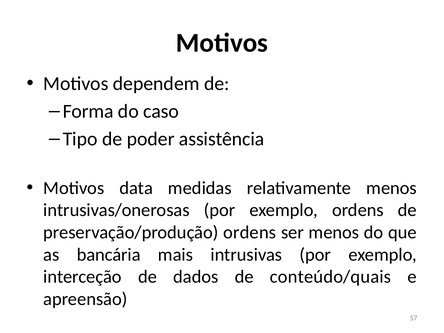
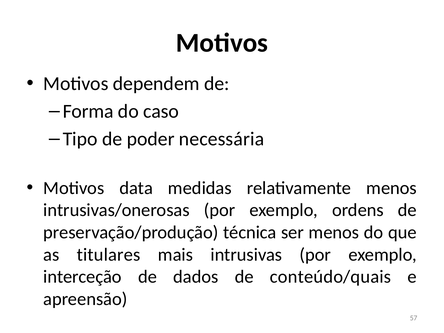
assistência: assistência -> necessária
preservação/produção ordens: ordens -> técnica
bancária: bancária -> titulares
